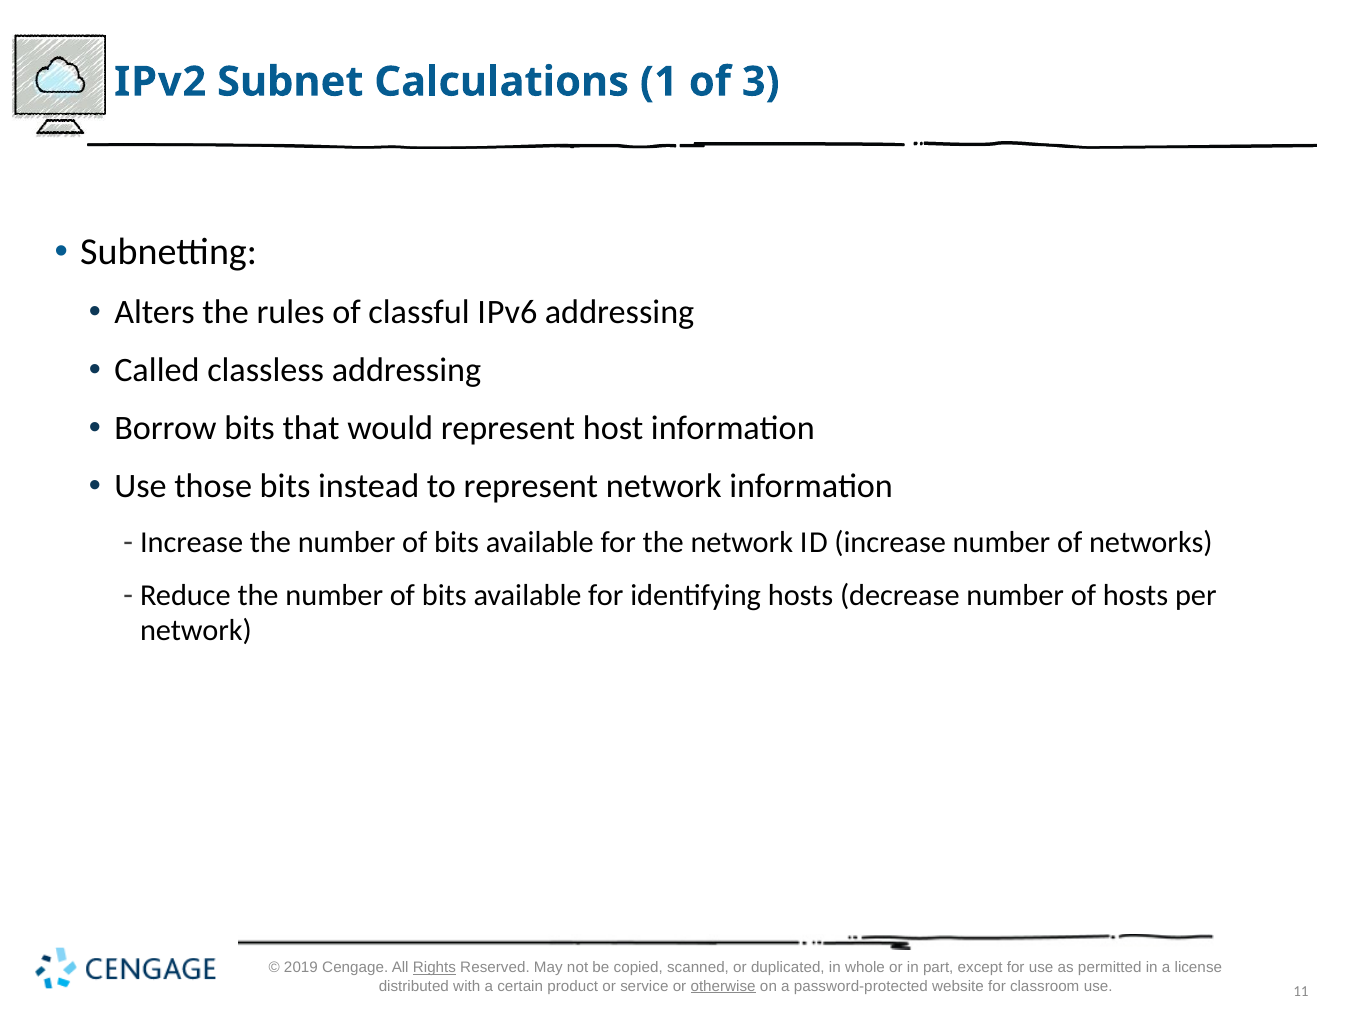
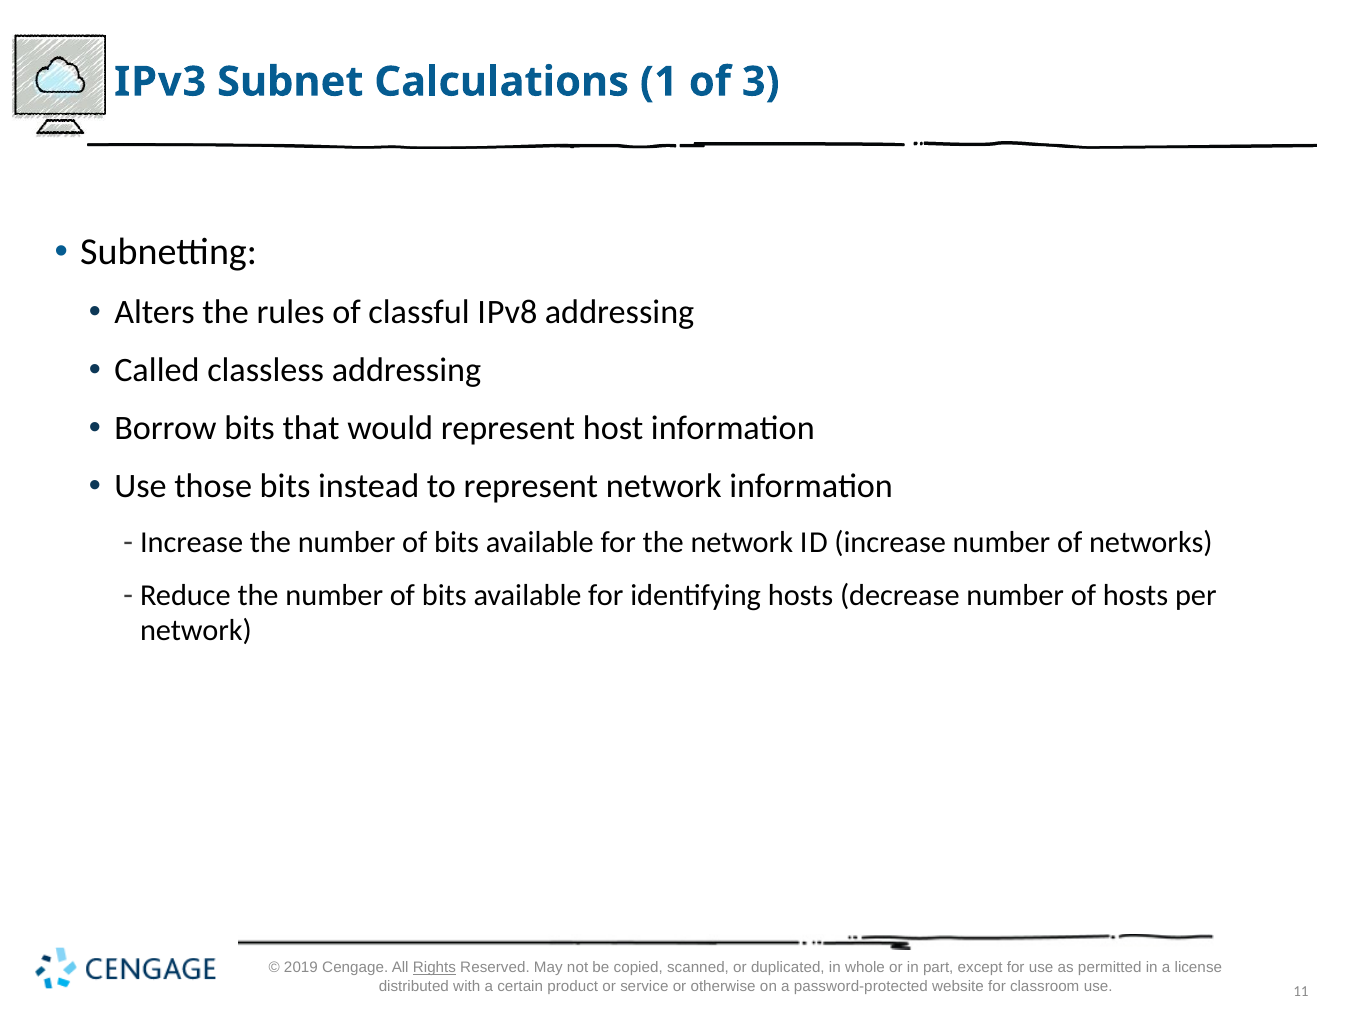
v 2: 2 -> 3
6: 6 -> 8
otherwise underline: present -> none
